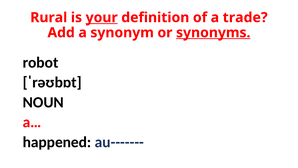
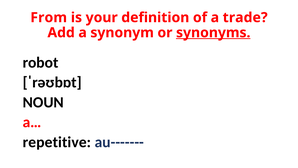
Rural: Rural -> From
your underline: present -> none
happened: happened -> repetitive
